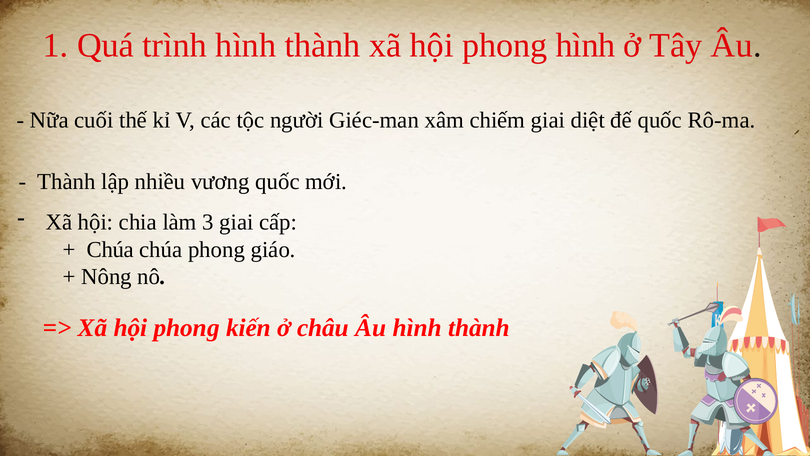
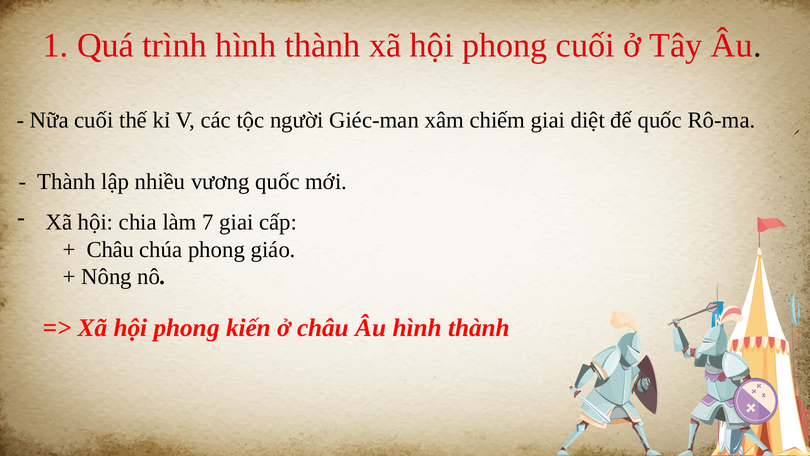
phong hình: hình -> cuối
3: 3 -> 7
Chúa at (110, 249): Chúa -> Châu
